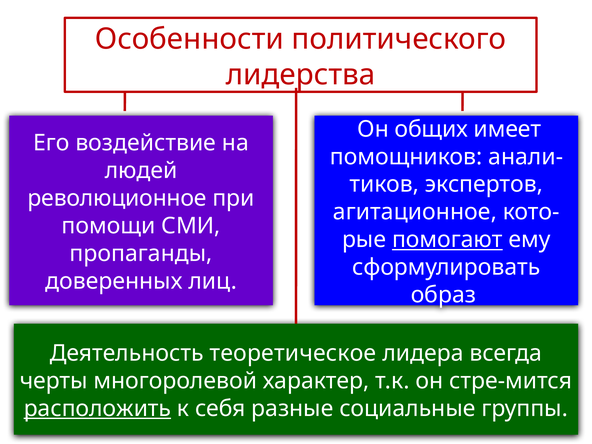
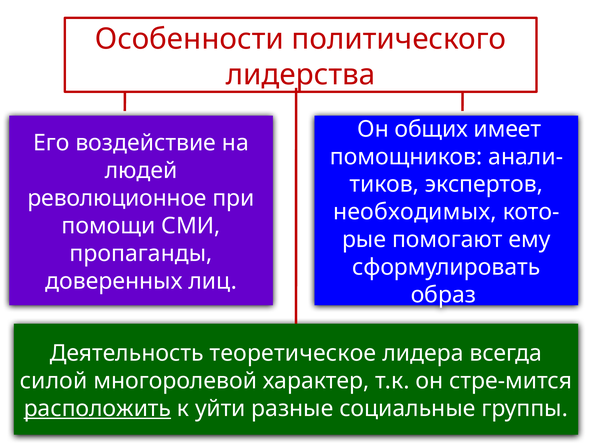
агитационное: агитационное -> необходимых
помогают underline: present -> none
черты: черты -> силой
себя: себя -> уйти
